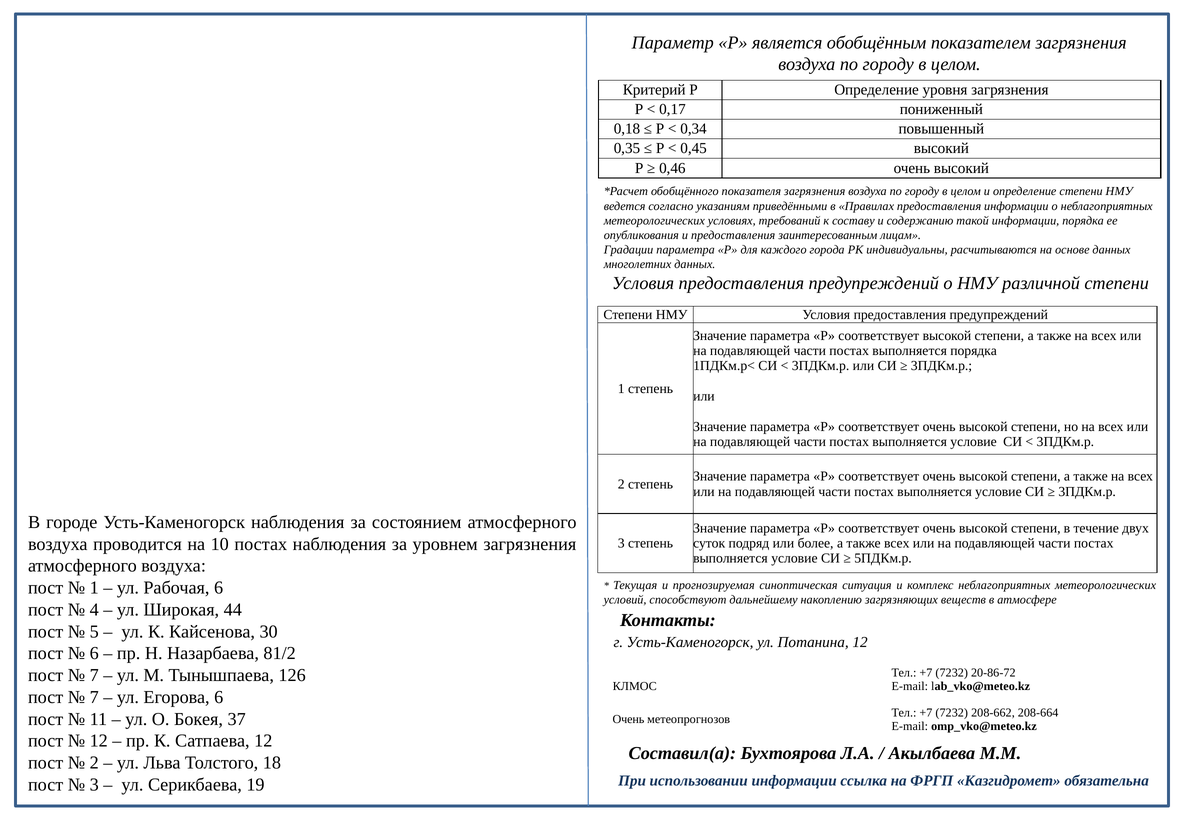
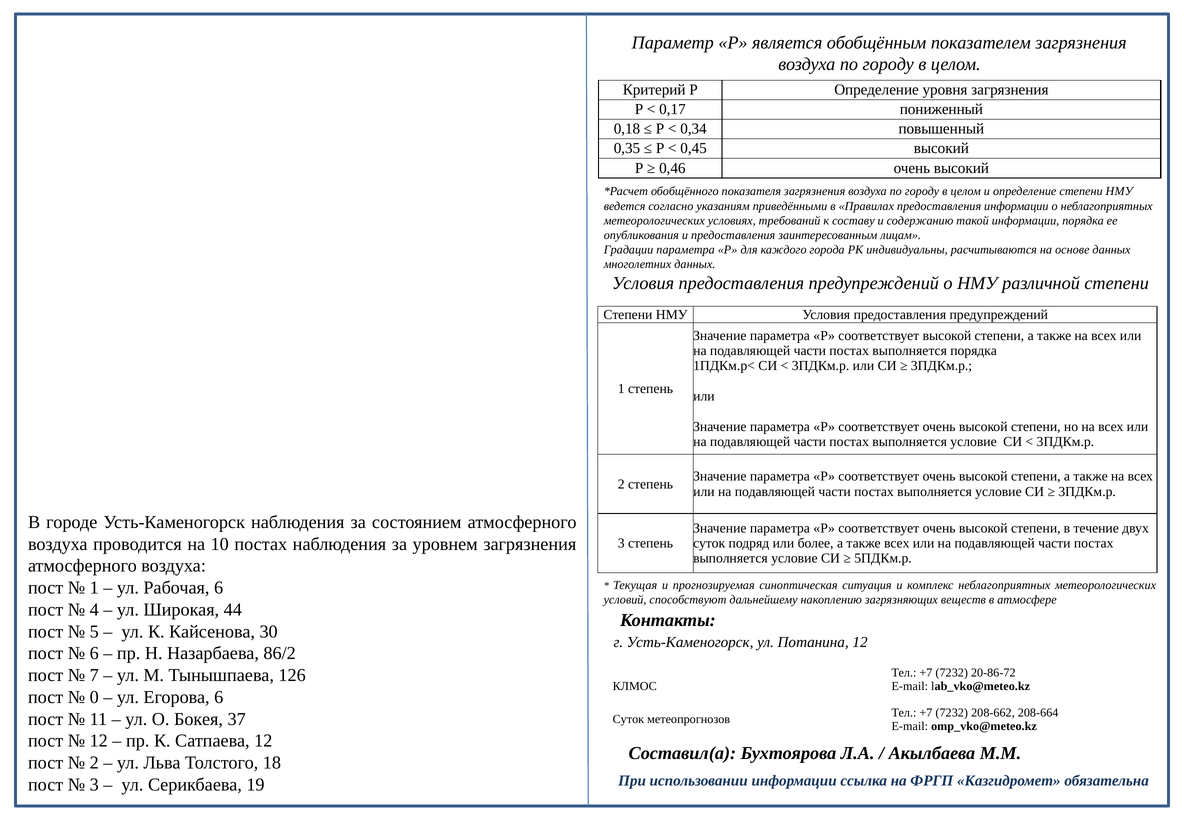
81/2: 81/2 -> 86/2
7 at (94, 697): 7 -> 0
Очень at (628, 719): Очень -> Суток
